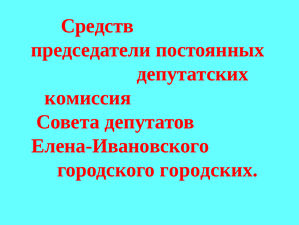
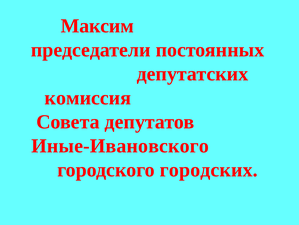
Средств: Средств -> Максим
Елена-Ивановского: Елена-Ивановского -> Иные-Ивановского
